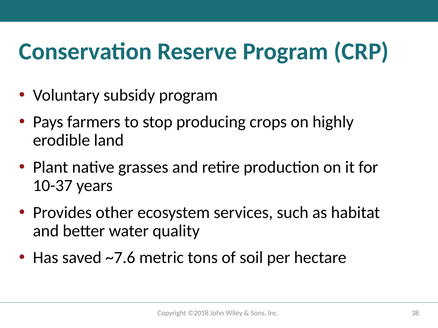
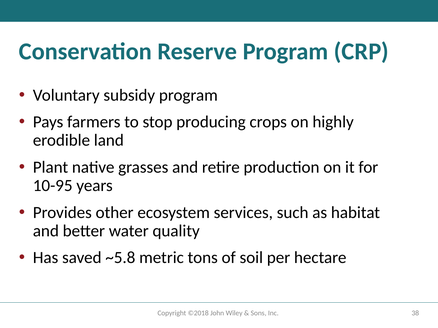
10-37: 10-37 -> 10-95
~7.6: ~7.6 -> ~5.8
